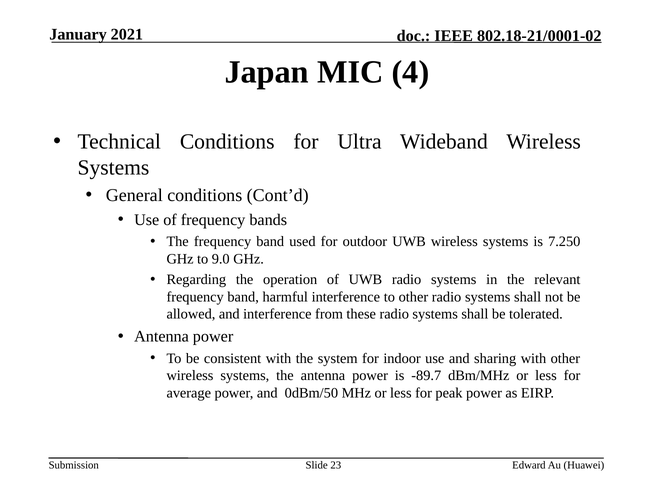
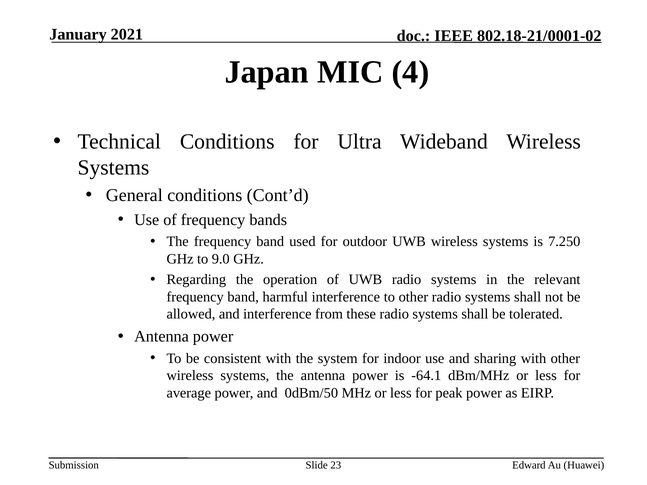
-89.7: -89.7 -> -64.1
